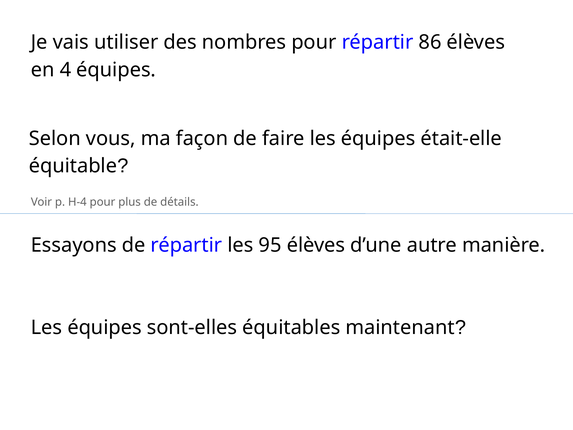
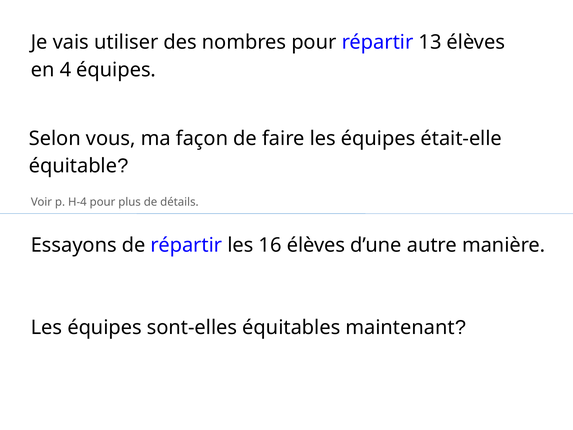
86: 86 -> 13
95: 95 -> 16
